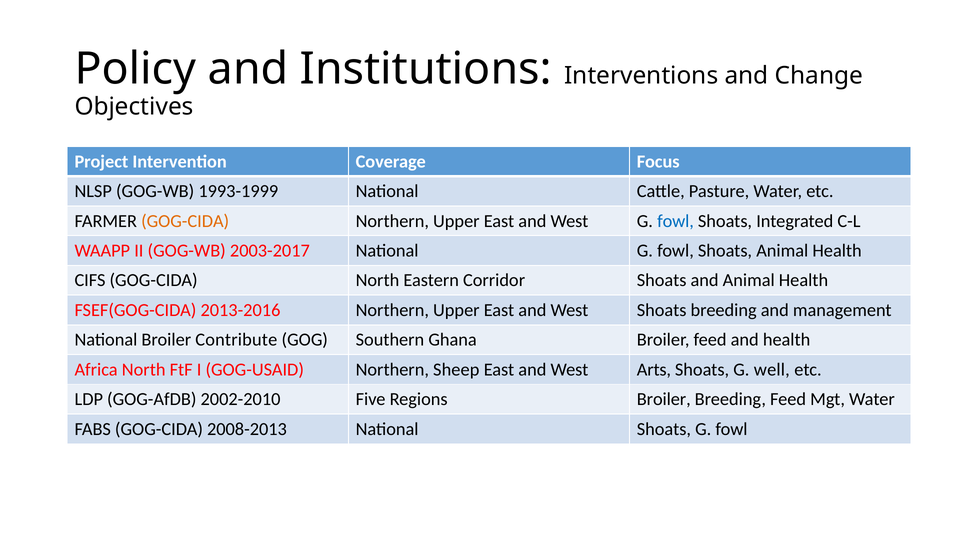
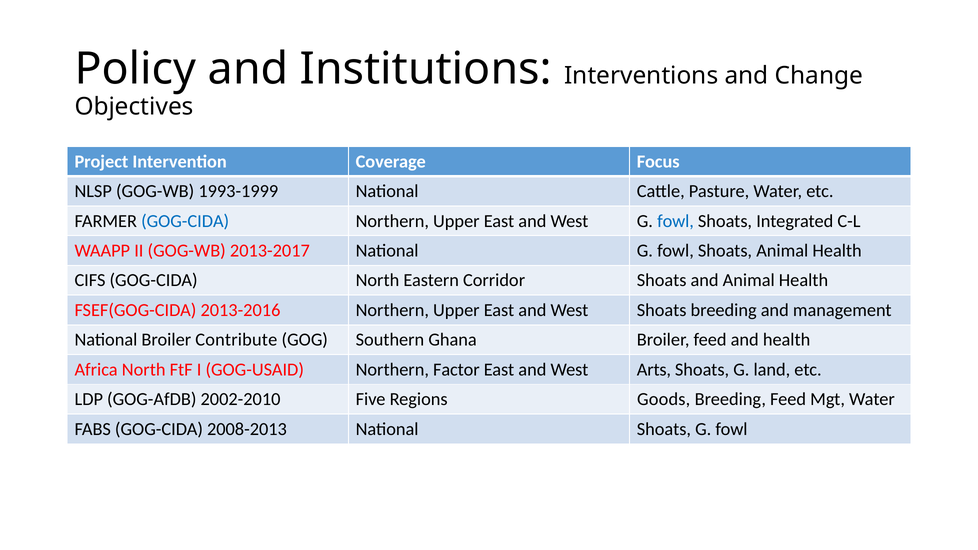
GOG-CIDA at (185, 221) colour: orange -> blue
2003-2017: 2003-2017 -> 2013-2017
Sheep: Sheep -> Factor
well: well -> land
Regions Broiler: Broiler -> Goods
